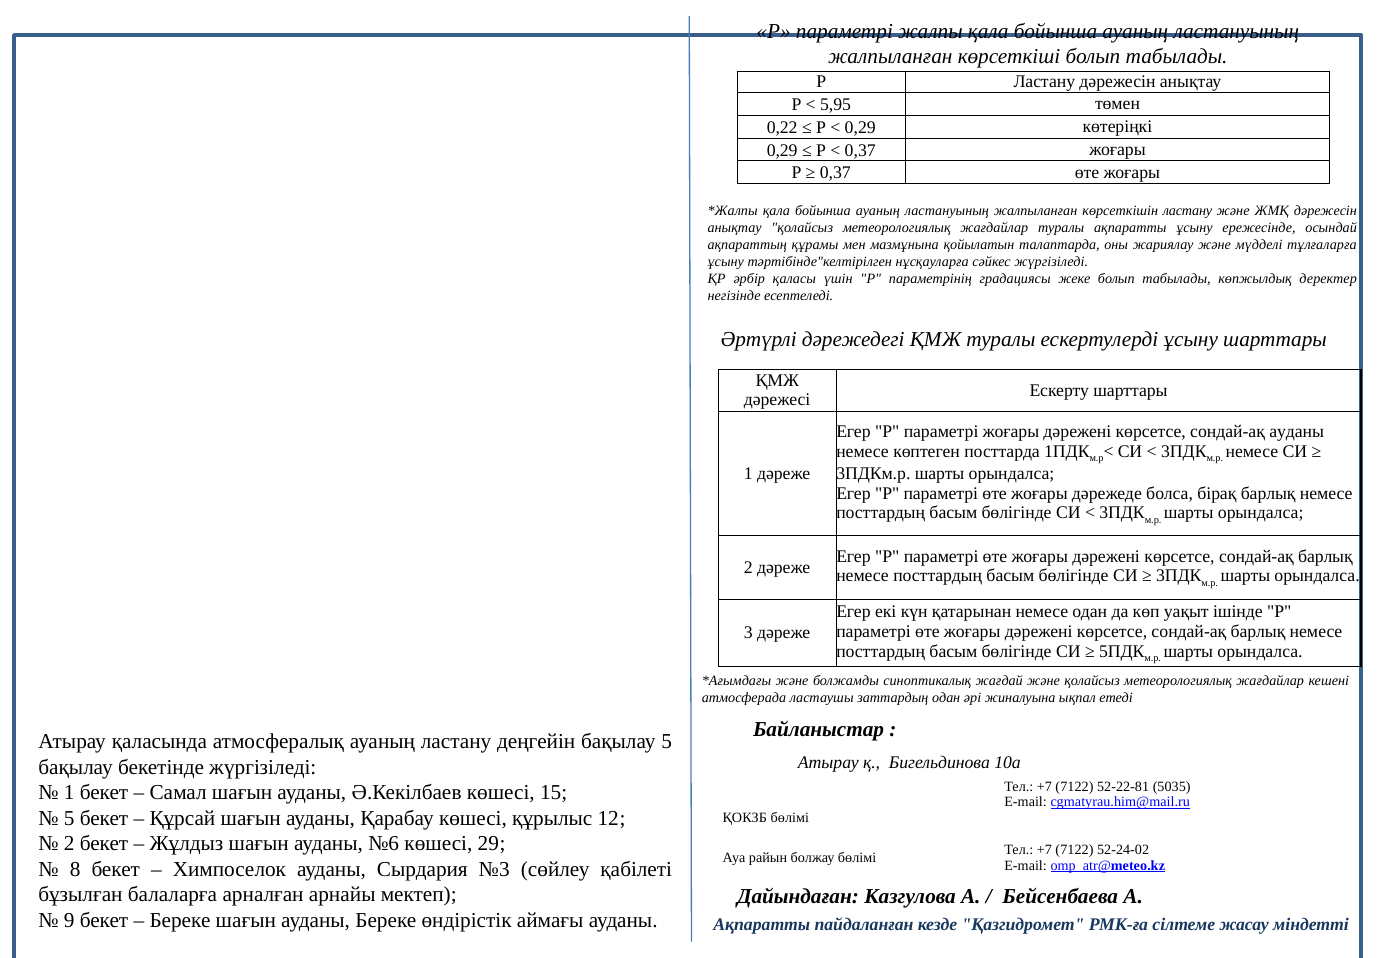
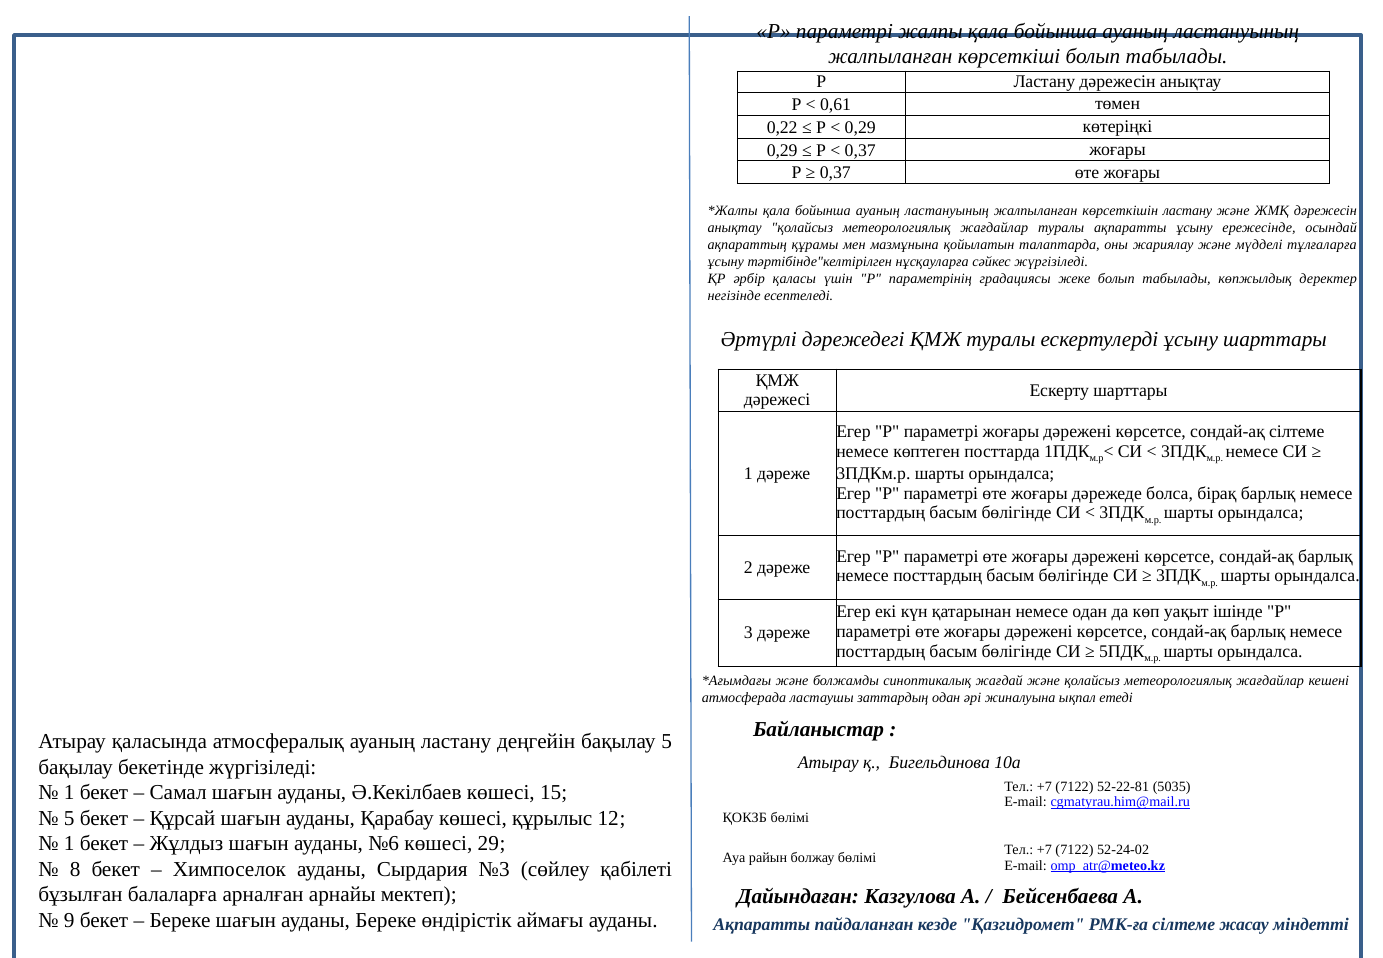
5,95: 5,95 -> 0,61
сондай-ақ ауданы: ауданы -> сілтеме
2 at (69, 843): 2 -> 1
